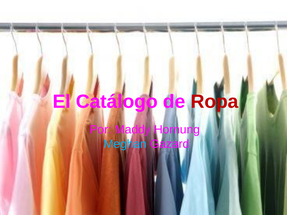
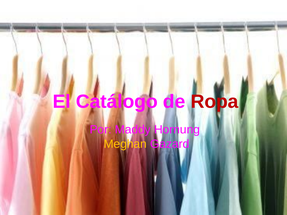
Meghan colour: light blue -> yellow
